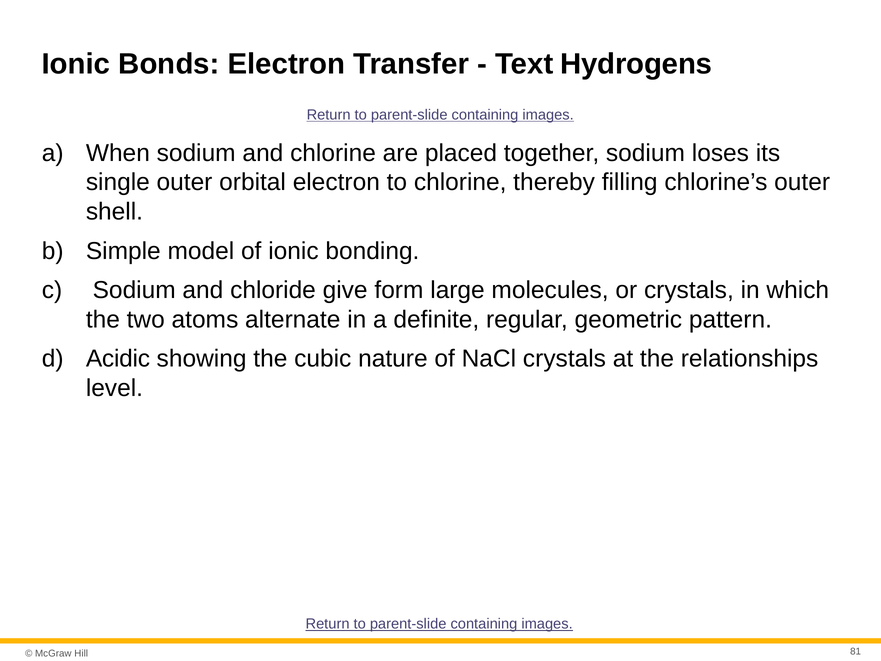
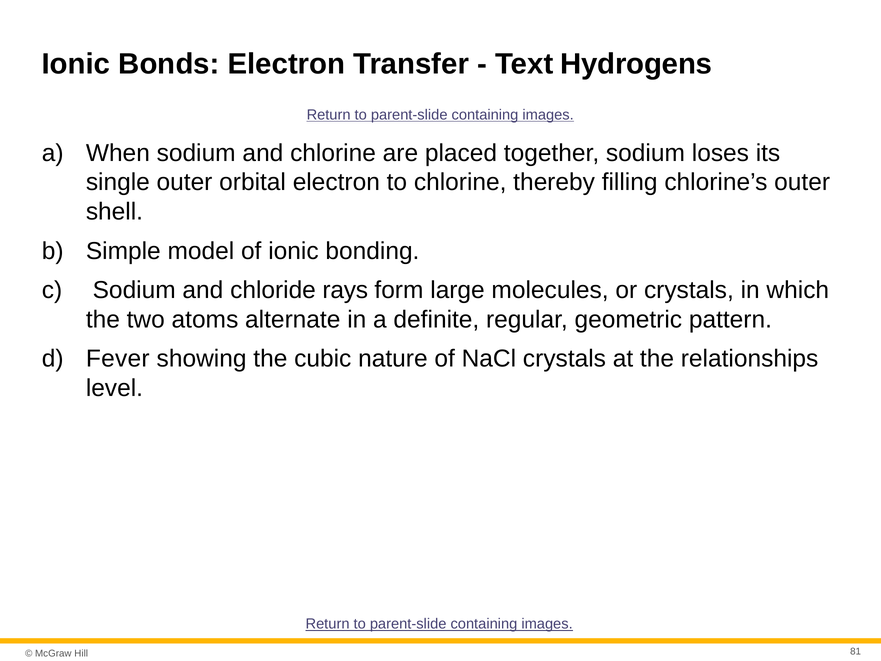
give: give -> rays
Acidic: Acidic -> Fever
